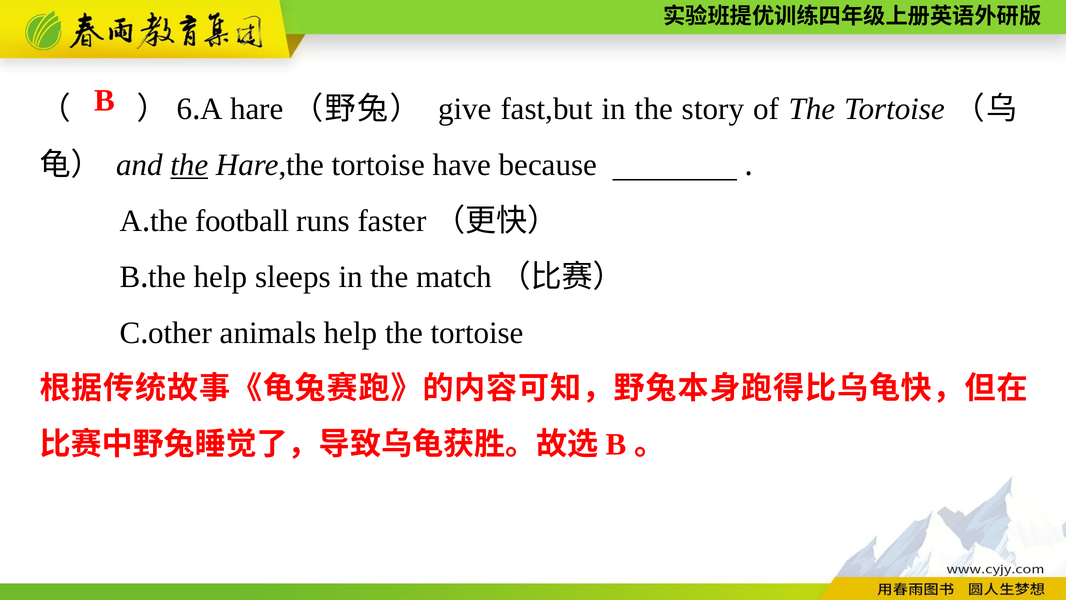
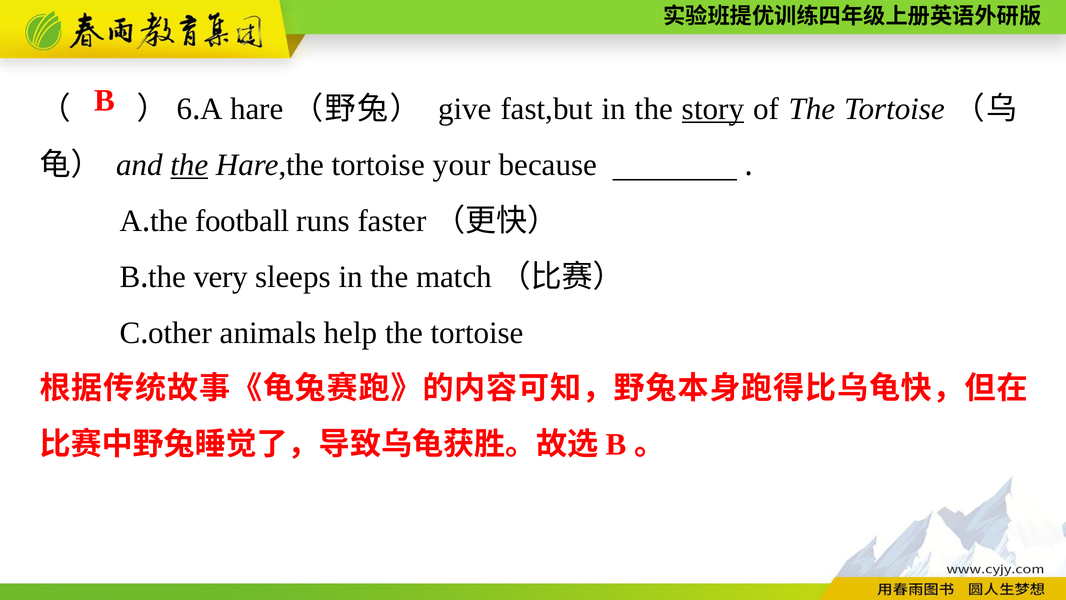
story underline: none -> present
have: have -> your
the help: help -> very
